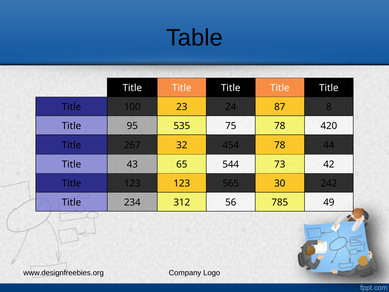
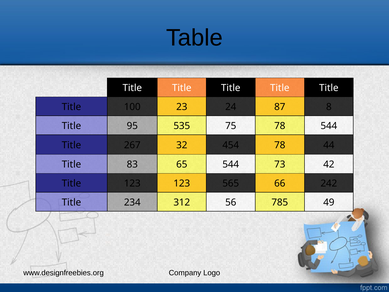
78 420: 420 -> 544
43: 43 -> 83
30: 30 -> 66
